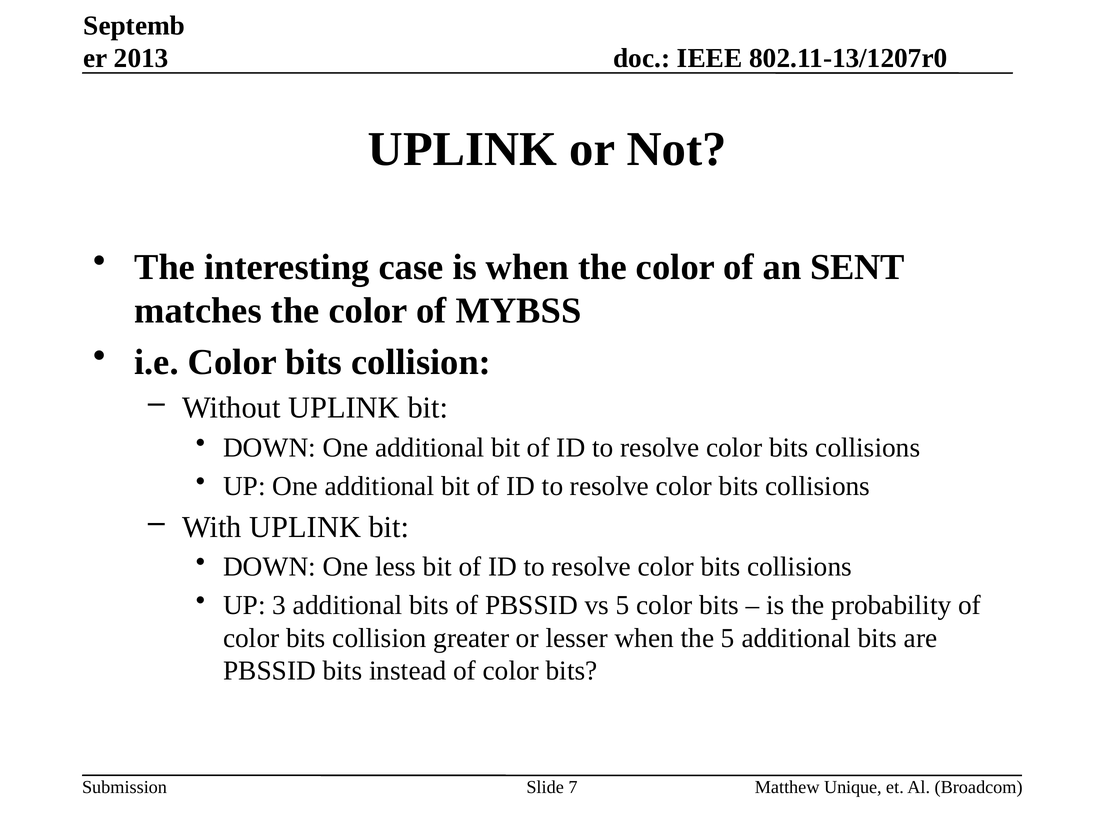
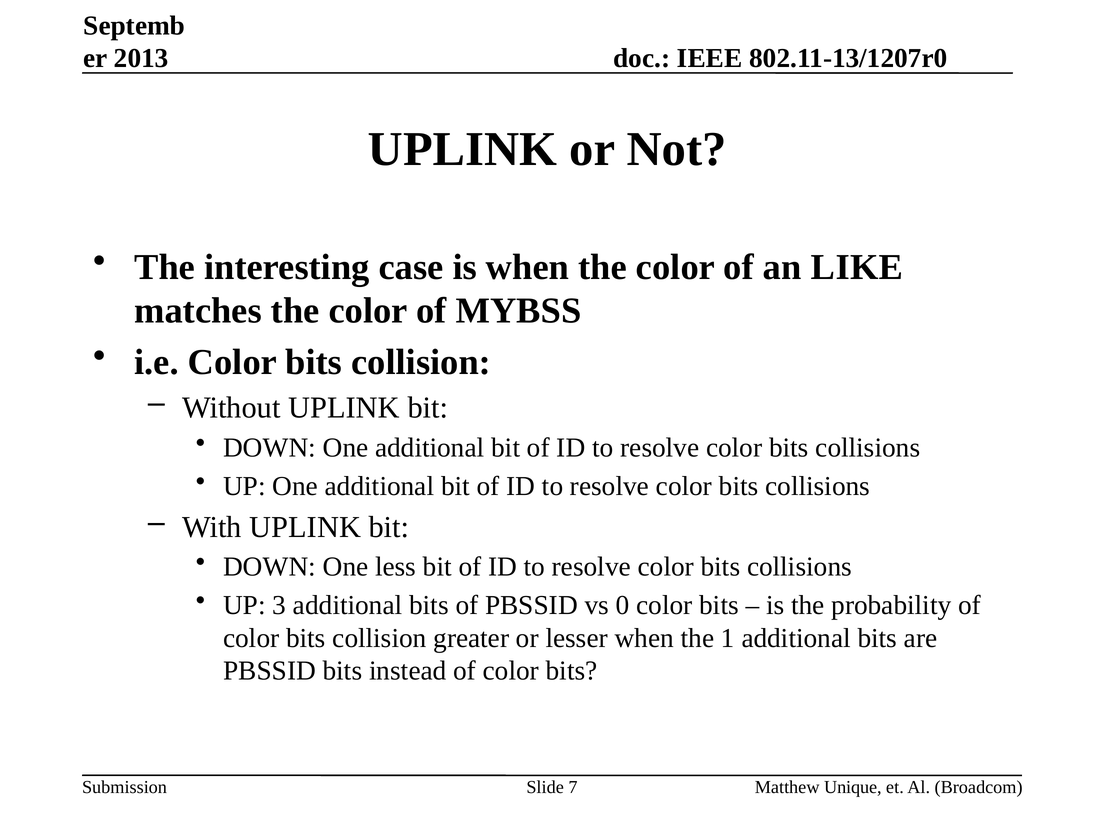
SENT: SENT -> LIKE
vs 5: 5 -> 0
the 5: 5 -> 1
